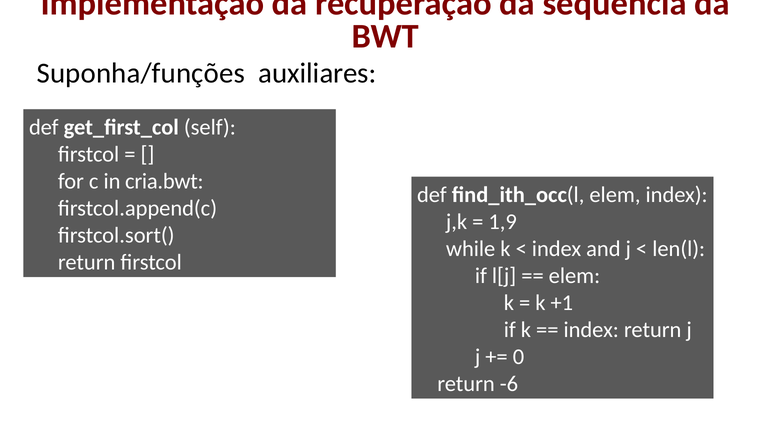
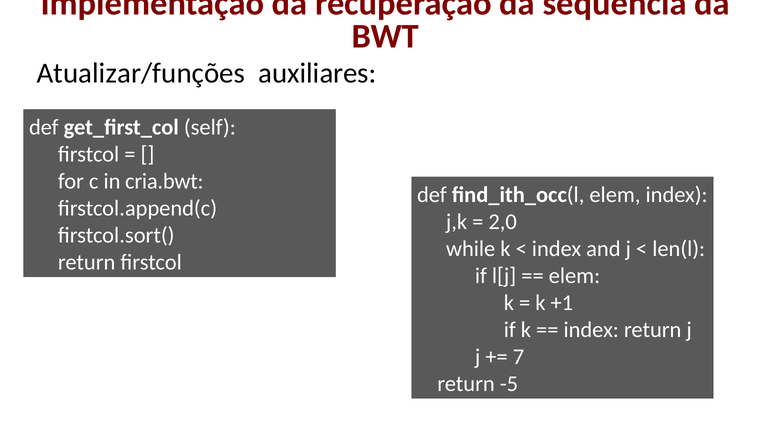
Suponha/funções: Suponha/funções -> Atualizar/funções
1,9: 1,9 -> 2,0
0: 0 -> 7
-6: -6 -> -5
